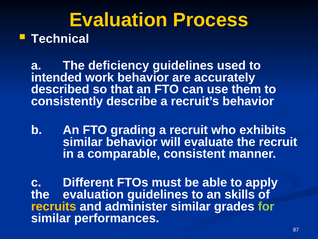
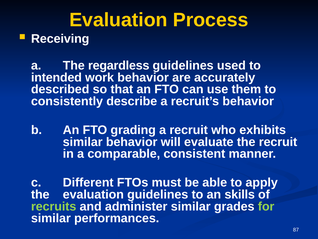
Technical: Technical -> Receiving
deficiency: deficiency -> regardless
recruits colour: yellow -> light green
